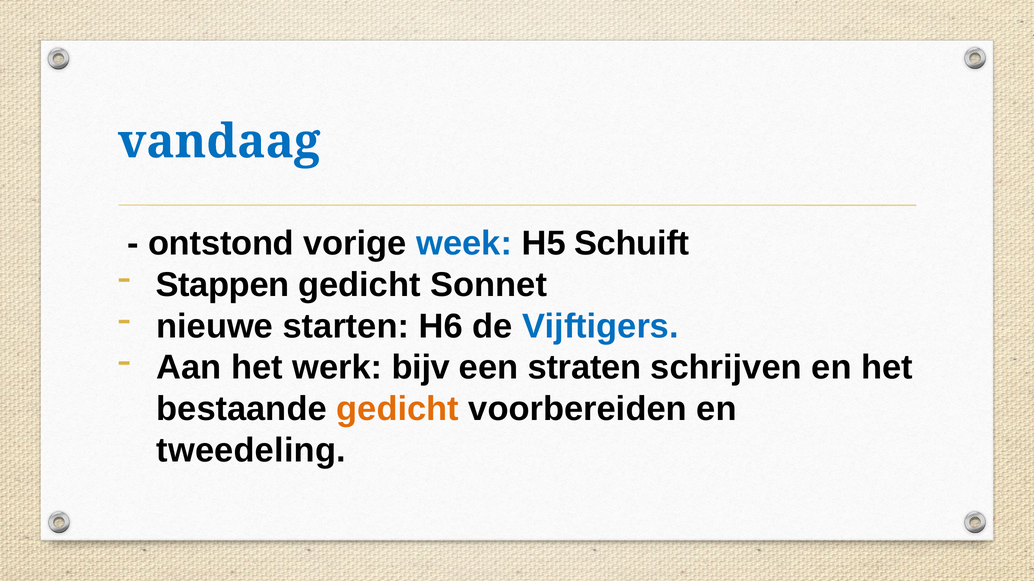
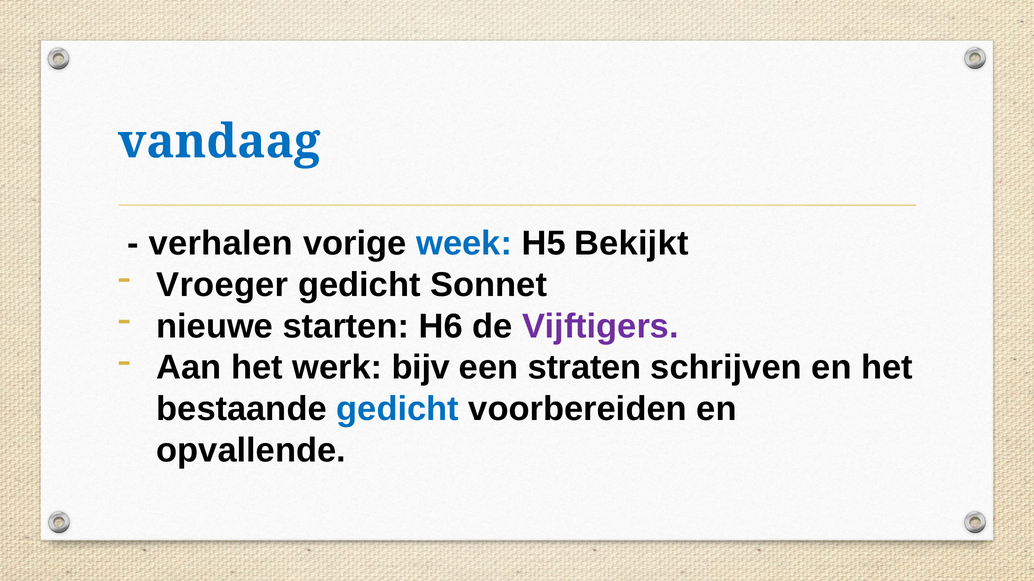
ontstond: ontstond -> verhalen
Schuift: Schuift -> Bekijkt
Stappen: Stappen -> Vroeger
Vijftigers colour: blue -> purple
gedicht at (398, 409) colour: orange -> blue
tweedeling: tweedeling -> opvallende
